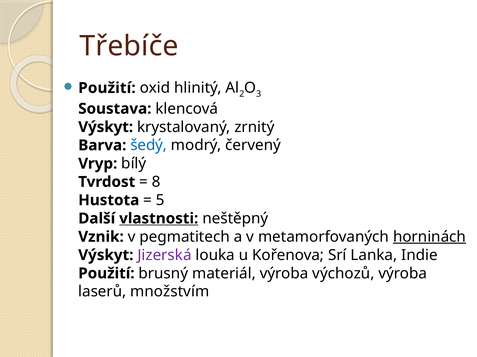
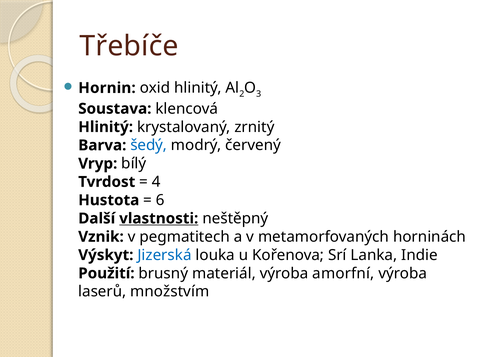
Použití at (107, 88): Použití -> Hornin
Výskyt at (106, 127): Výskyt -> Hlinitý
8: 8 -> 4
5: 5 -> 6
horninách underline: present -> none
Jizerská colour: purple -> blue
výchozů: výchozů -> amorfní
